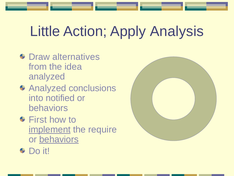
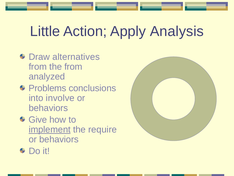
the idea: idea -> from
Analyzed at (47, 88): Analyzed -> Problems
notified: notified -> involve
First: First -> Give
behaviors at (59, 139) underline: present -> none
